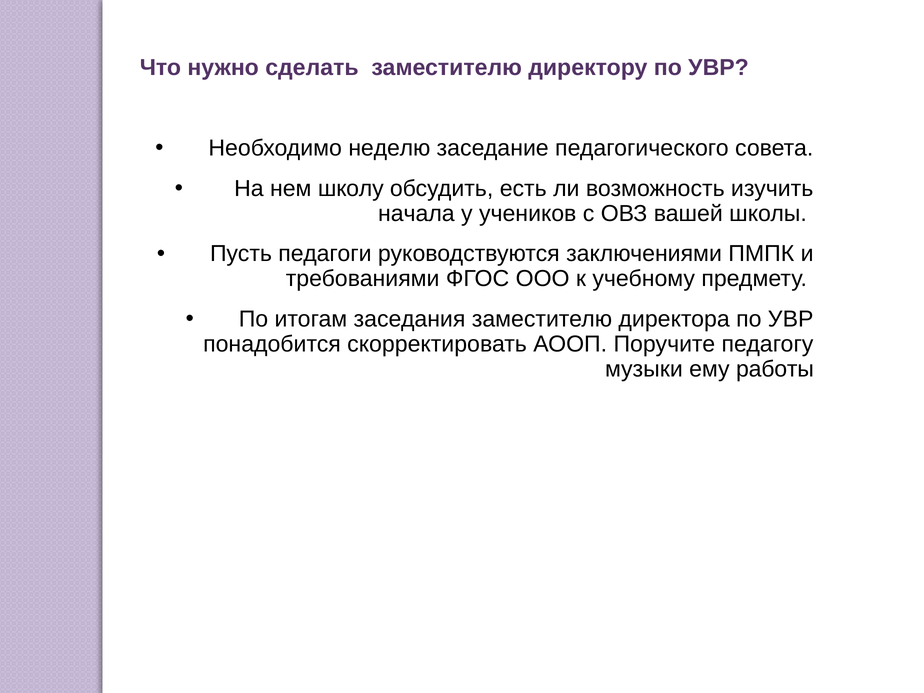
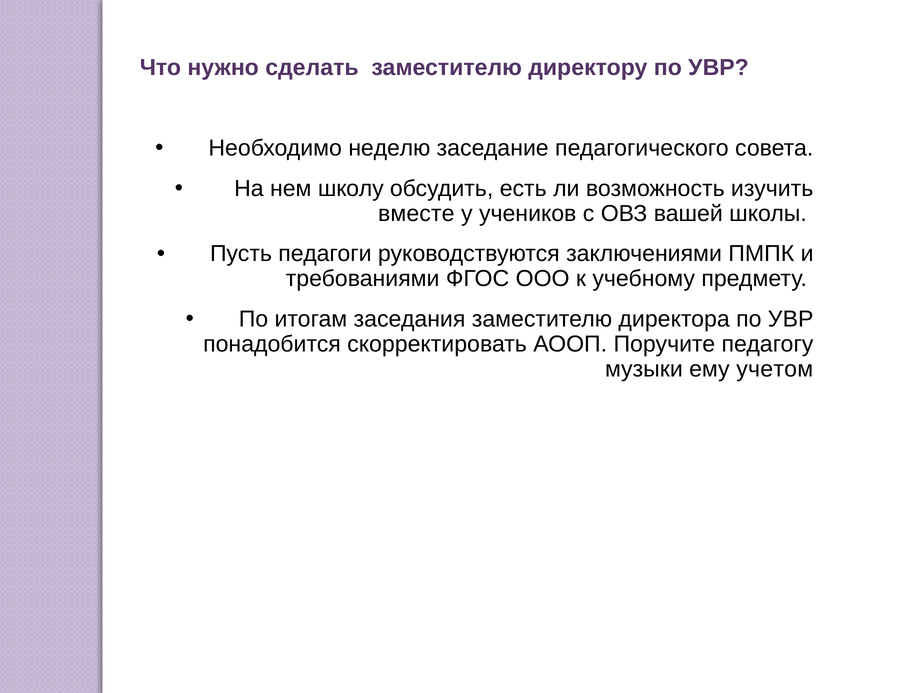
начала: начала -> вместе
работы: работы -> учетом
